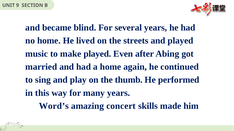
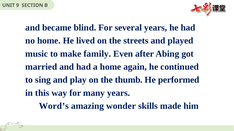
make played: played -> family
concert: concert -> wonder
